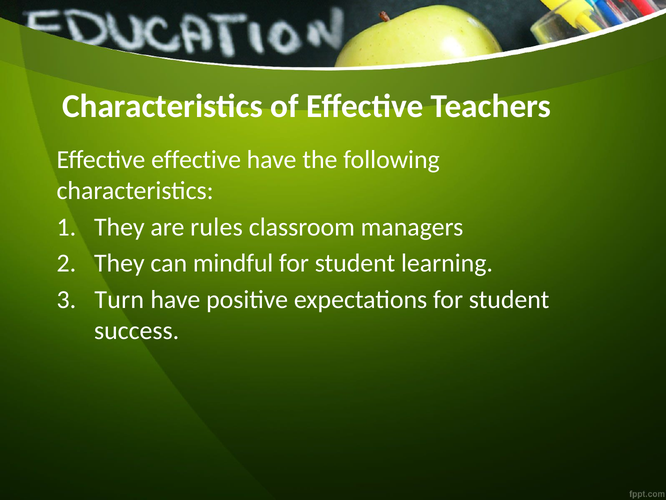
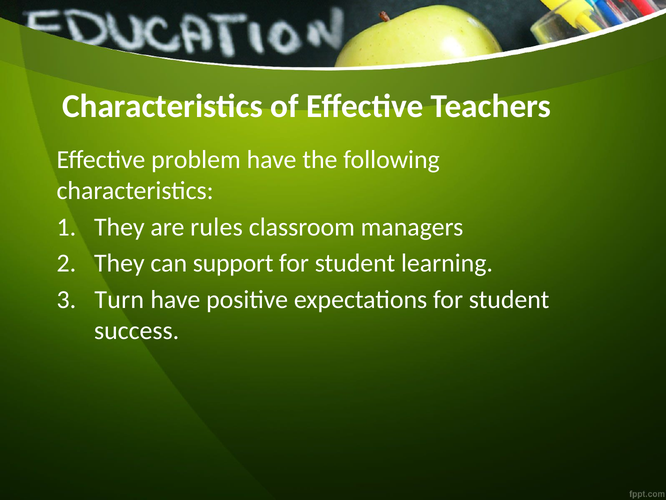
Effective effective: effective -> problem
mindful: mindful -> support
